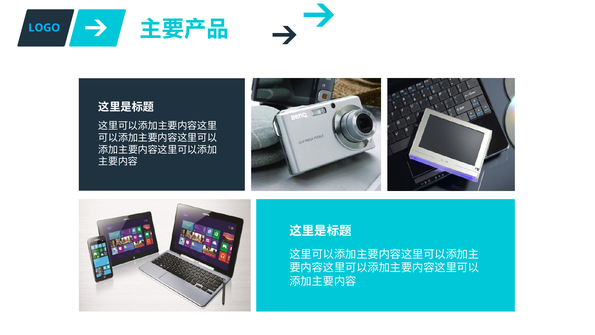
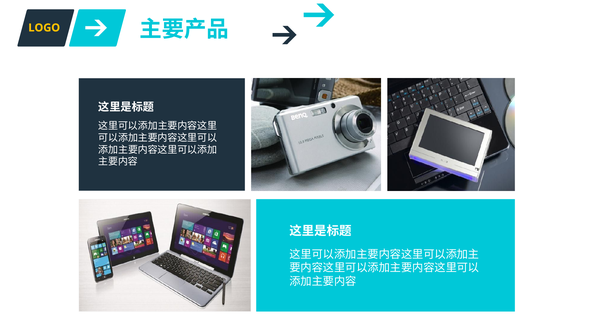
LOGO colour: light blue -> yellow
